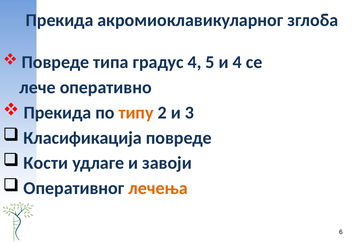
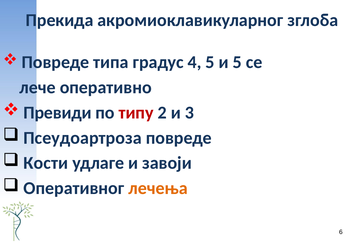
и 4: 4 -> 5
Прекида at (57, 113): Прекида -> Превиди
типу colour: orange -> red
Класификација: Класификација -> Псеудоартроза
